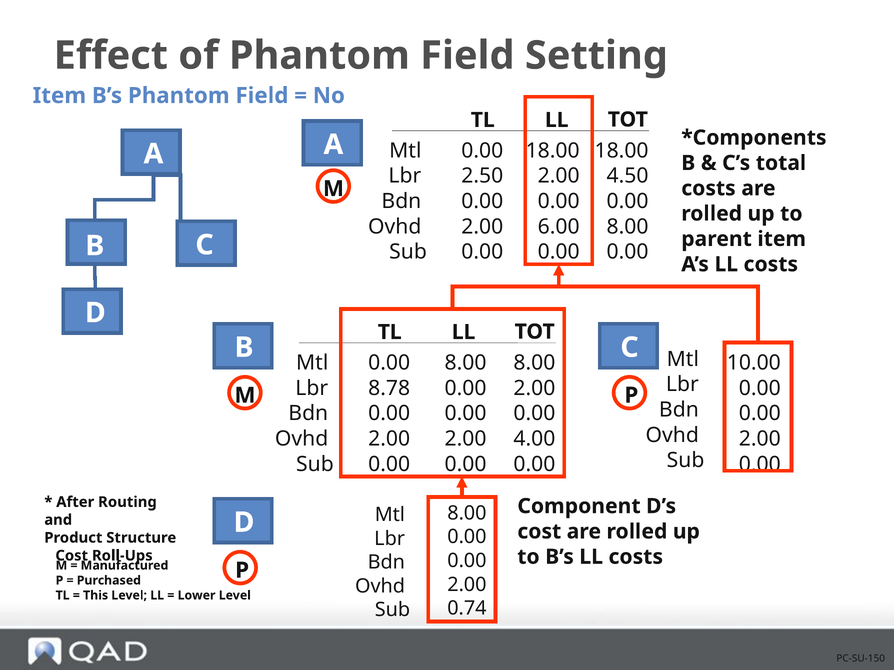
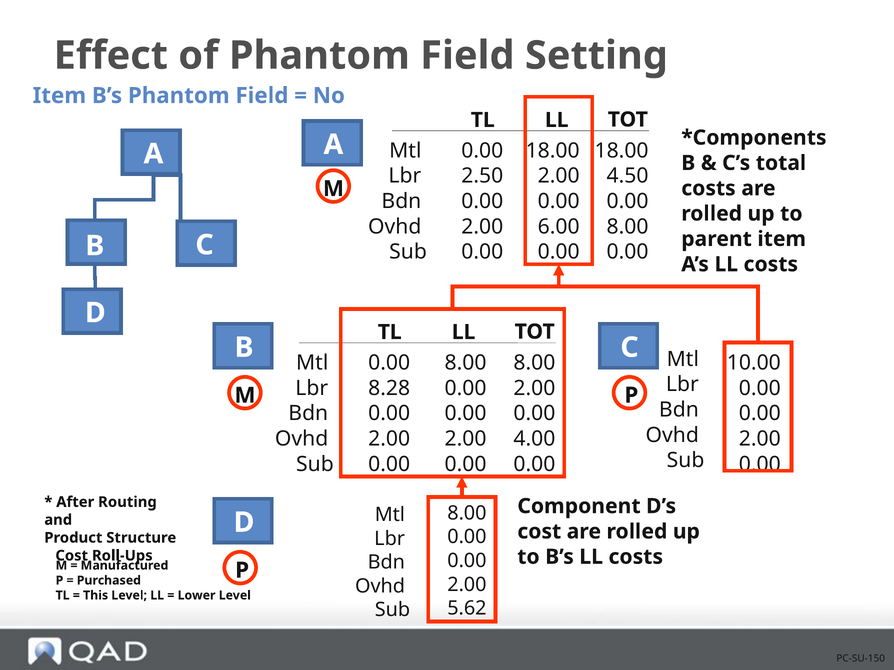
8.78: 8.78 -> 8.28
0.74: 0.74 -> 5.62
